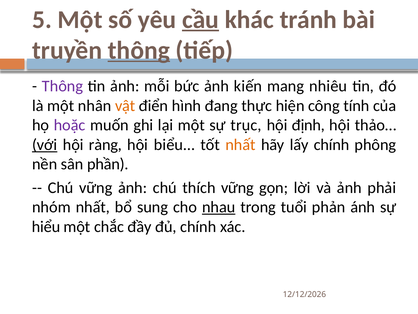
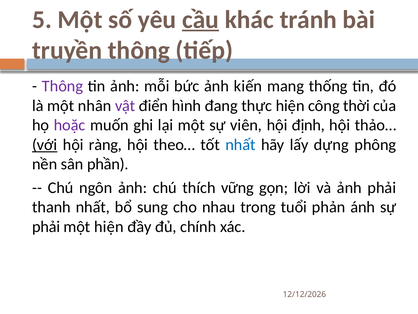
thông at (139, 50) underline: present -> none
nhiêu: nhiêu -> thống
vật colour: orange -> purple
tính: tính -> thời
trục: trục -> viên
biểu…: biểu… -> theo…
nhất at (240, 144) colour: orange -> blue
lấy chính: chính -> dựng
Chú vững: vững -> ngôn
nhóm: nhóm -> thanh
nhau underline: present -> none
hiểu at (46, 226): hiểu -> phải
một chắc: chắc -> hiện
